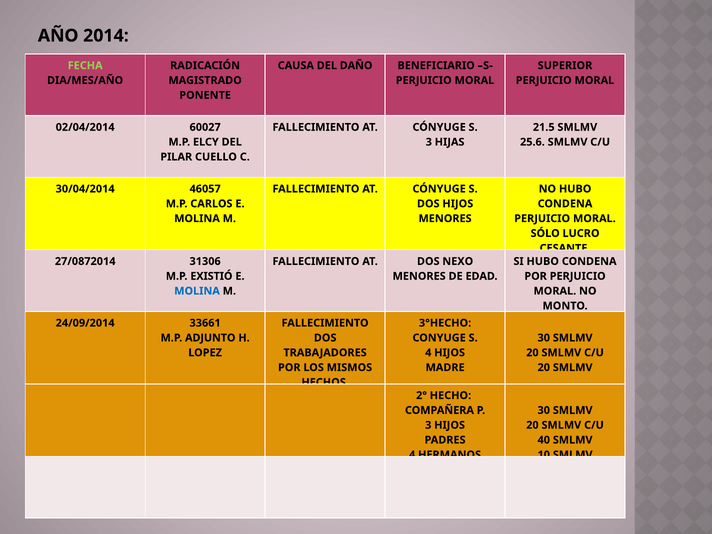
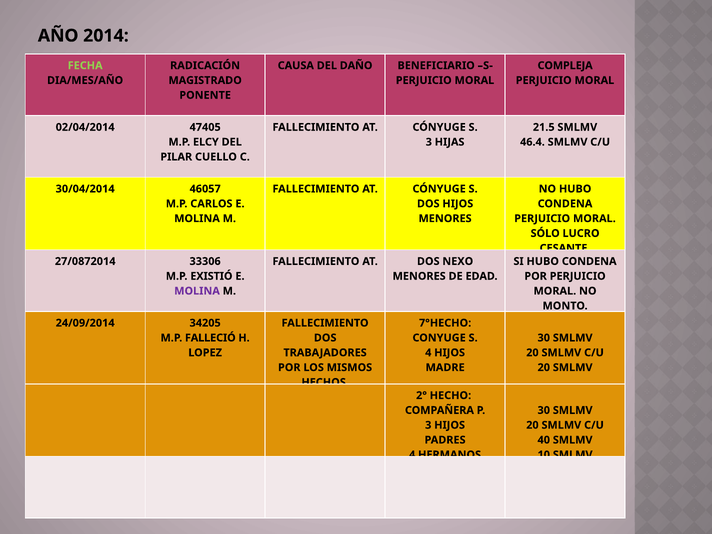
SUPERIOR: SUPERIOR -> COMPLEJA
60027: 60027 -> 47405
25.6: 25.6 -> 46.4
31306: 31306 -> 33306
MOLINA at (197, 291) colour: blue -> purple
33661: 33661 -> 34205
3°HECHO: 3°HECHO -> 7°HECHO
ADJUNTO: ADJUNTO -> FALLECIÓ
